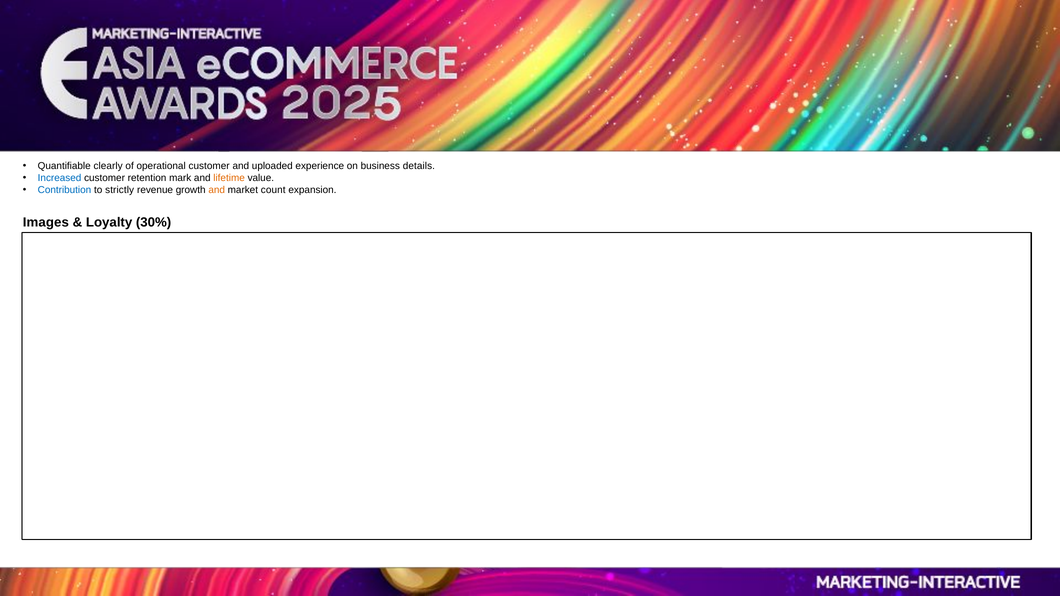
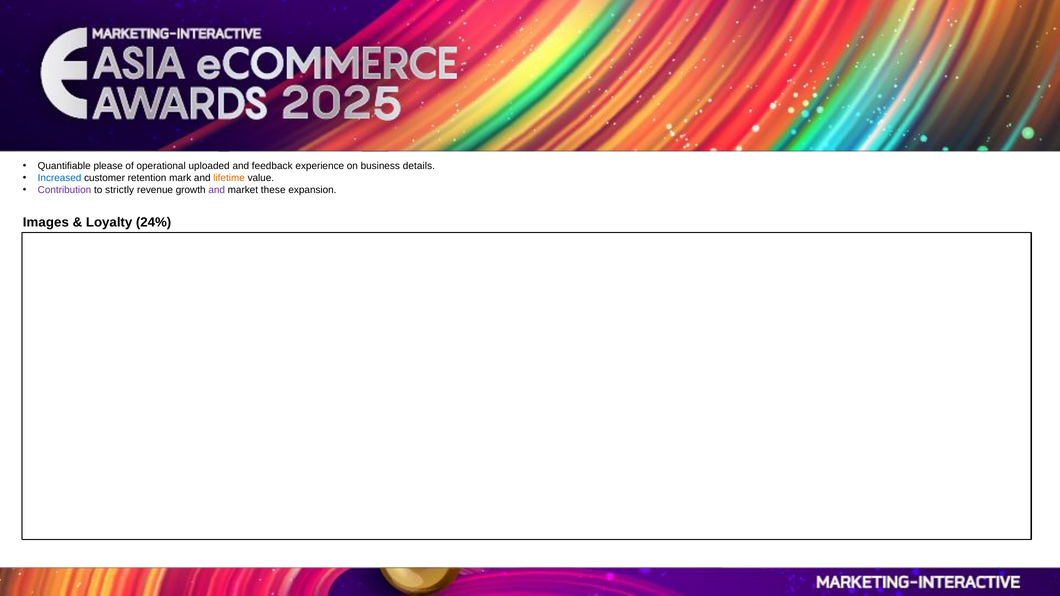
clearly: clearly -> please
operational customer: customer -> uploaded
uploaded: uploaded -> feedback
Contribution colour: blue -> purple
and at (217, 190) colour: orange -> purple
count: count -> these
30%: 30% -> 24%
